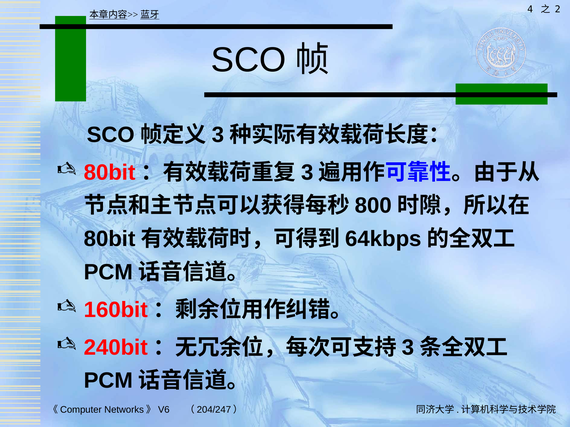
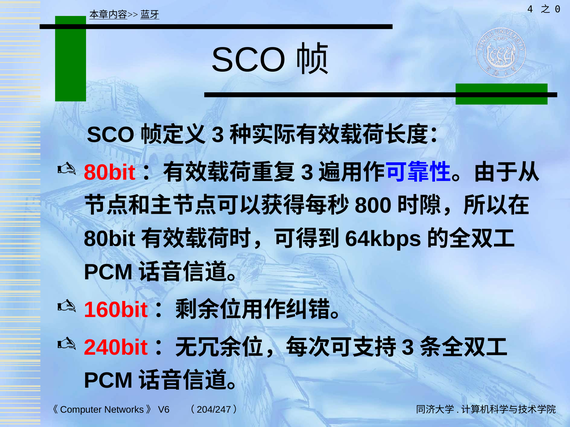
2: 2 -> 0
